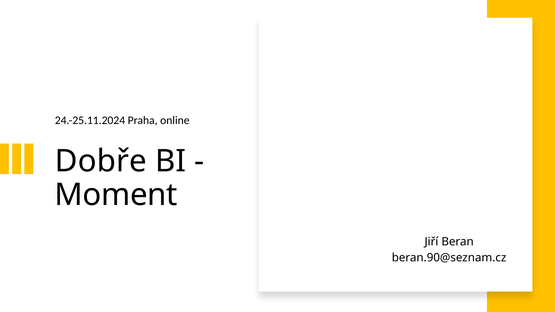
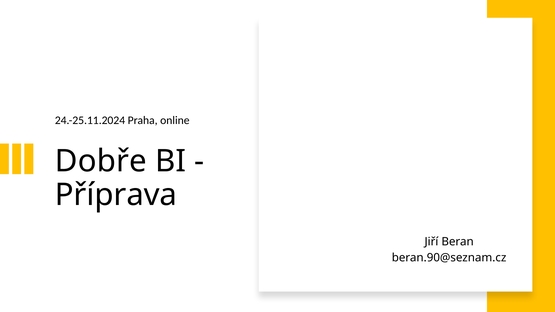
Moment: Moment -> Příprava
